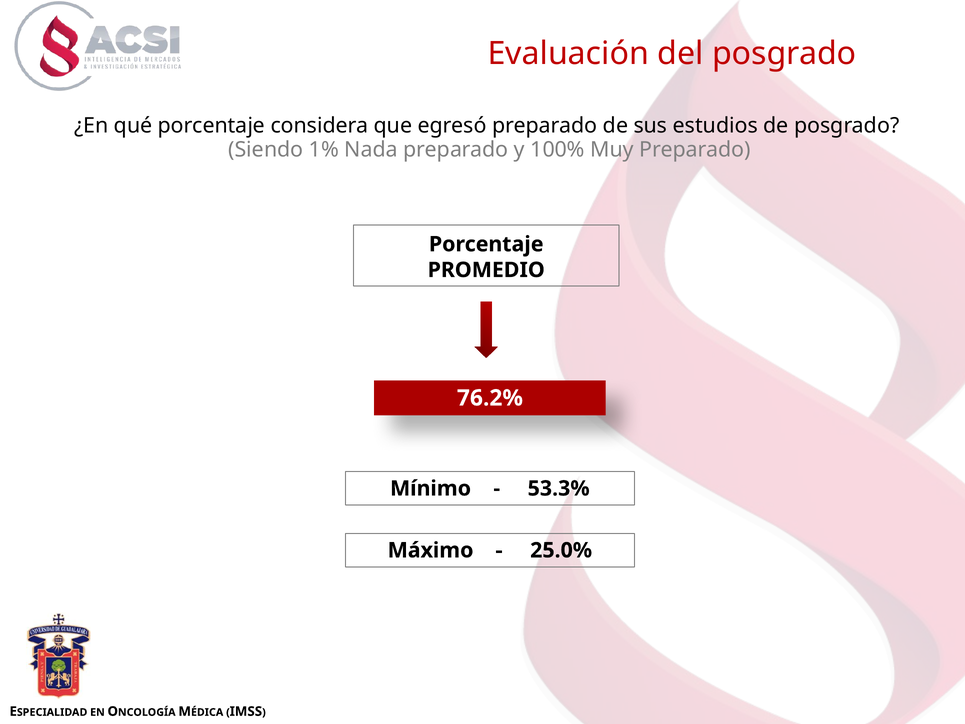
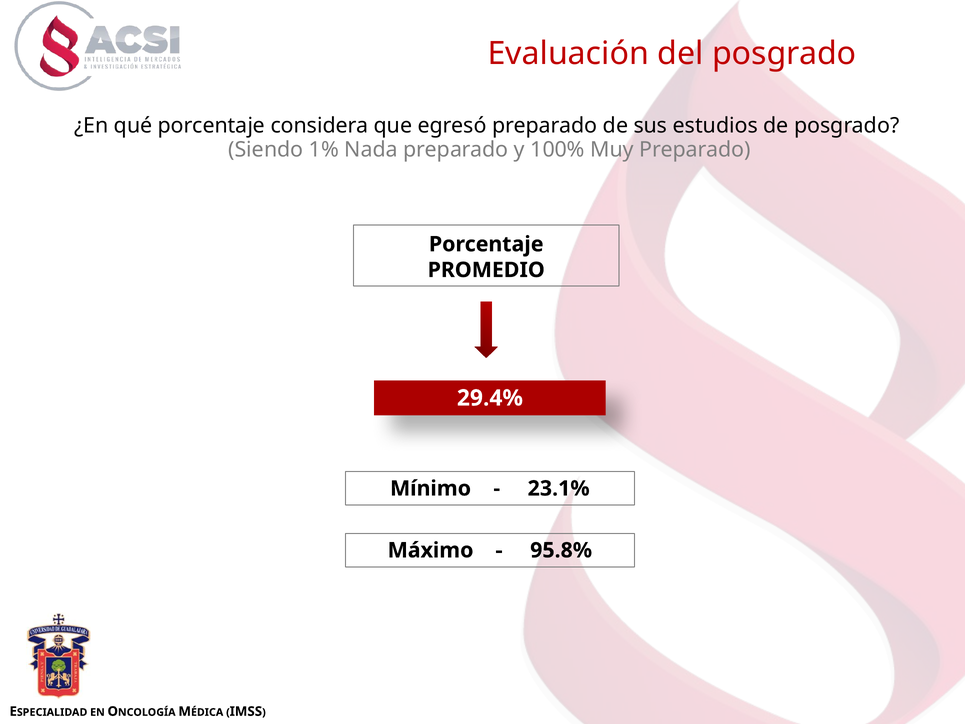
76.2%: 76.2% -> 29.4%
53.3%: 53.3% -> 23.1%
25.0%: 25.0% -> 95.8%
